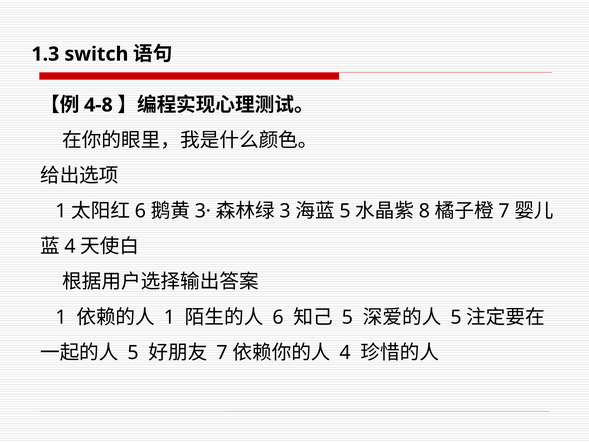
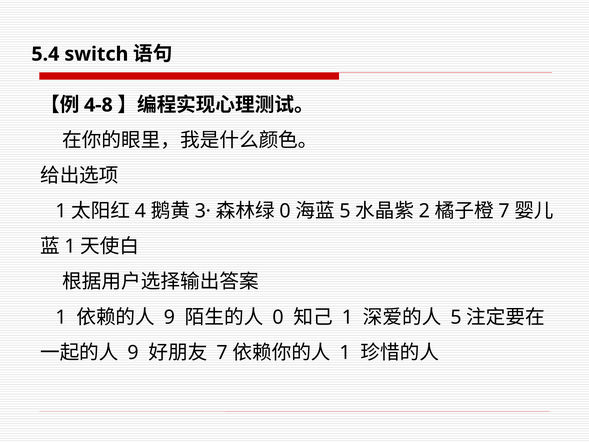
1.3: 1.3 -> 5.4
6 at (140, 211): 6 -> 4
3 at (285, 211): 3 -> 0
8: 8 -> 2
4 at (70, 246): 4 -> 1
1 at (170, 317): 1 -> 9
6 at (278, 317): 6 -> 0
5 at (347, 317): 5 -> 1
5 at (133, 352): 5 -> 9
4 at (345, 352): 4 -> 1
